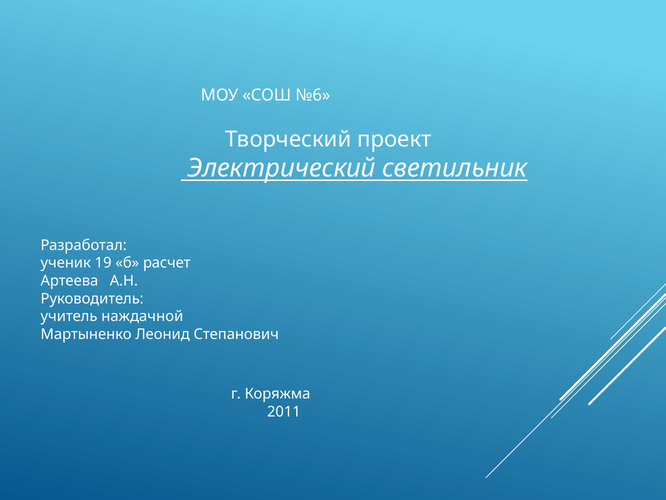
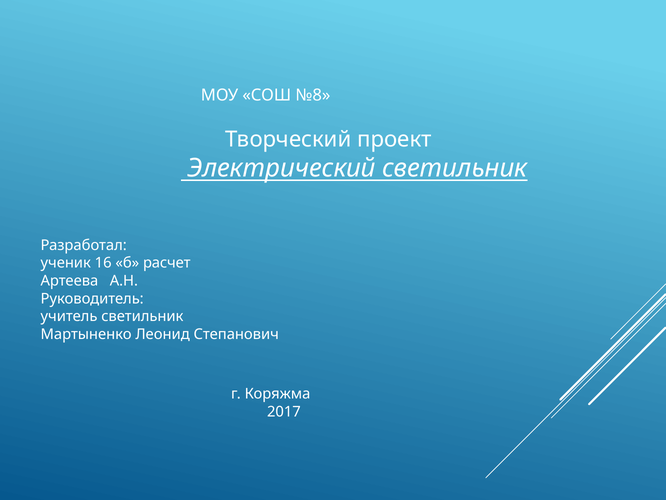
№6: №6 -> №8
19: 19 -> 16
учитель наждачной: наждачной -> светильник
2011: 2011 -> 2017
